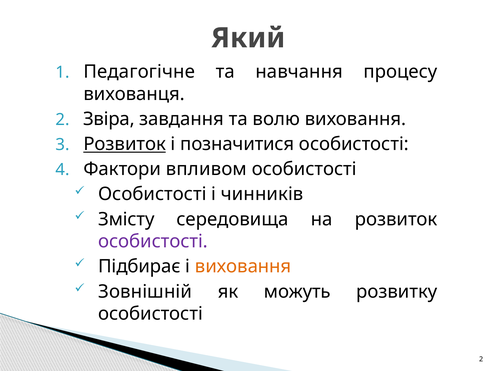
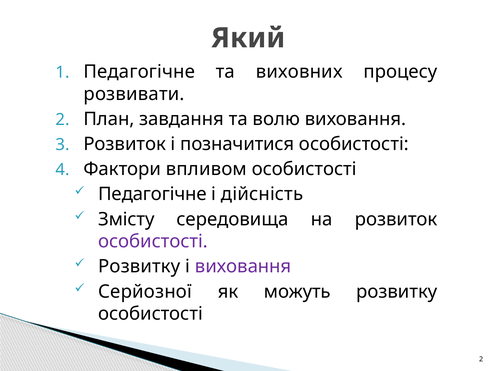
навчання: навчання -> виховних
вихованця: вихованця -> розвивати
Звіра: Звіра -> План
Розвиток at (125, 144) underline: present -> none
Особистості at (152, 194): Особистості -> Педагогічне
чинників: чинників -> дійсність
Підбирає at (139, 267): Підбирає -> Розвитку
виховання at (243, 267) colour: orange -> purple
Зовнішній: Зовнішній -> Серйозної
